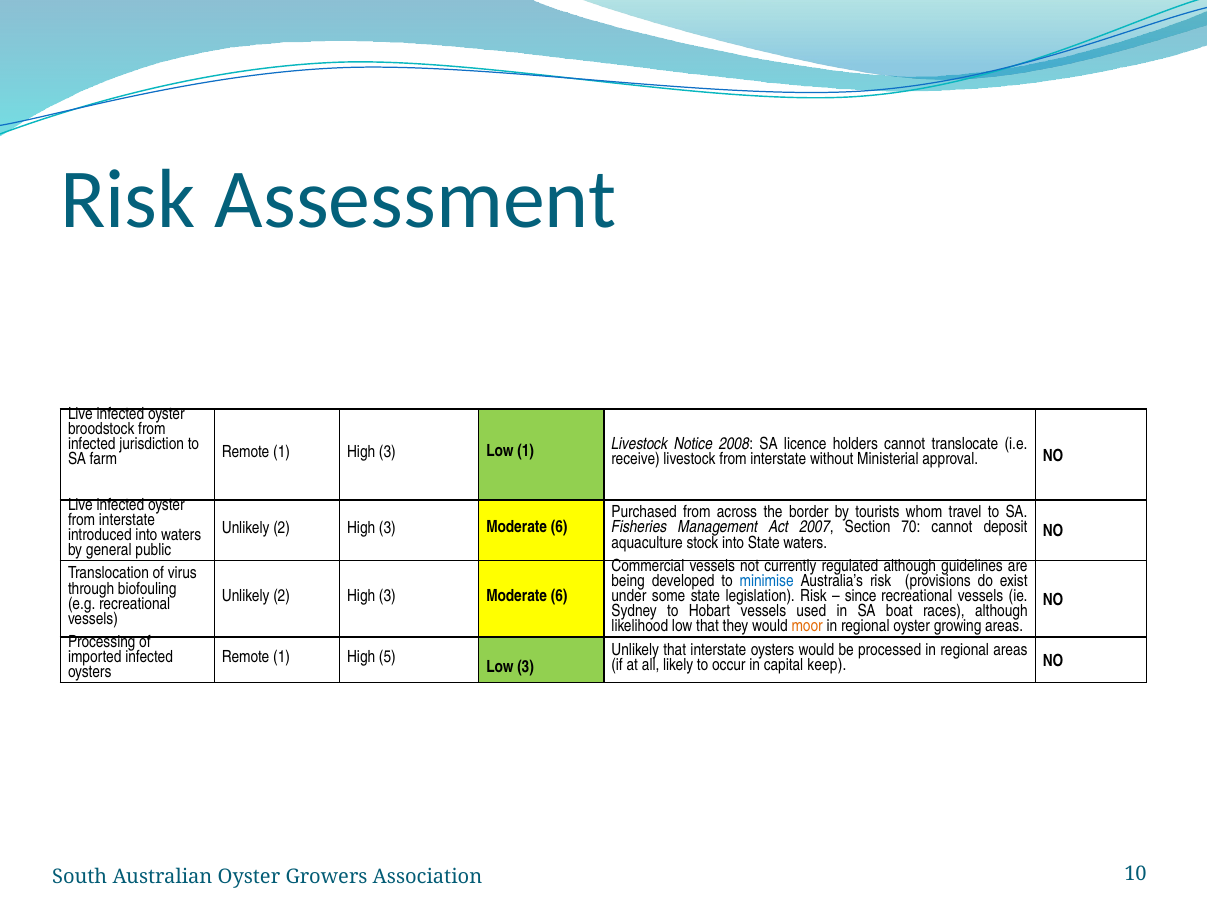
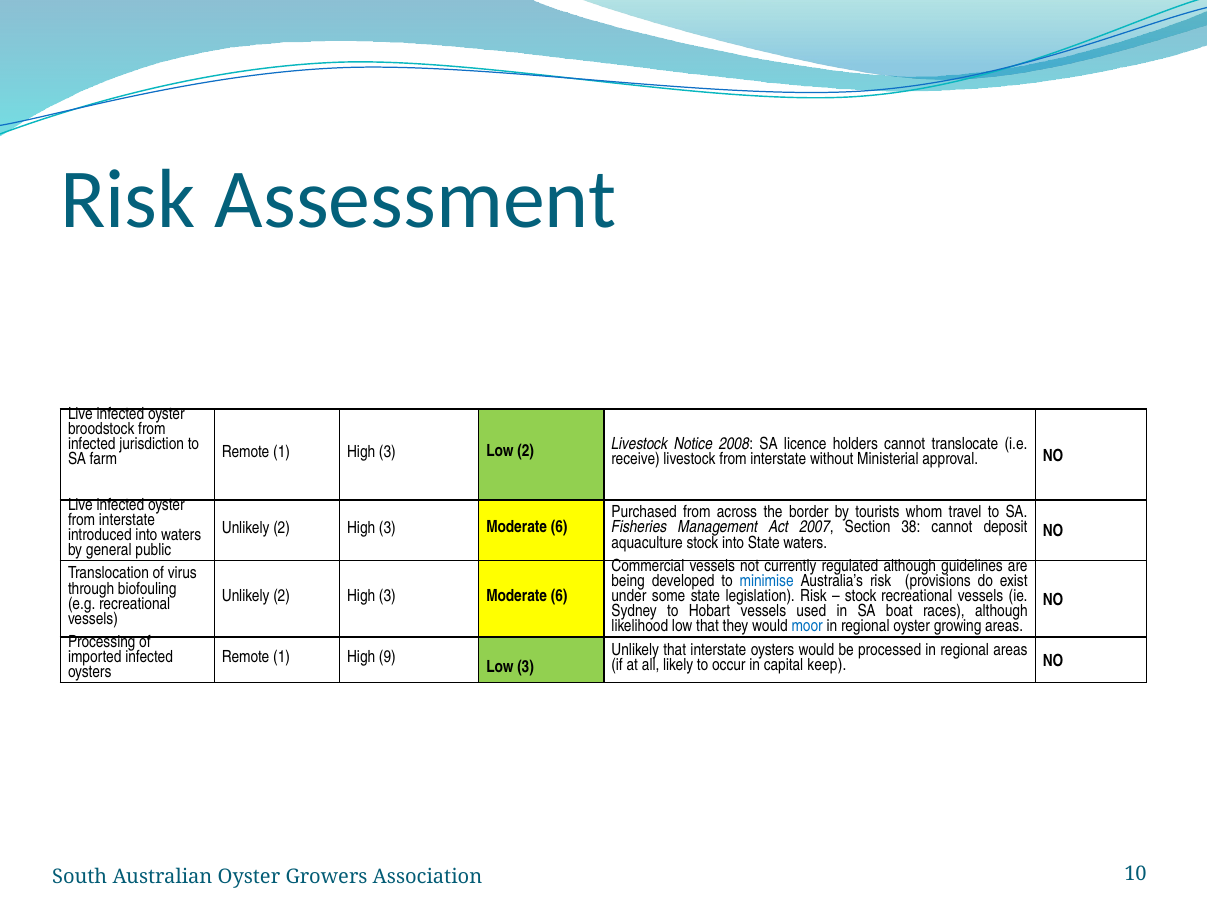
Low 1: 1 -> 2
70: 70 -> 38
since at (861, 596): since -> stock
moor colour: orange -> blue
5: 5 -> 9
